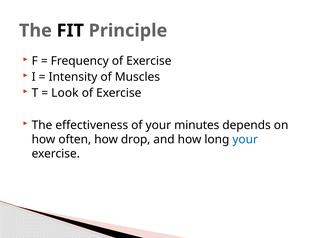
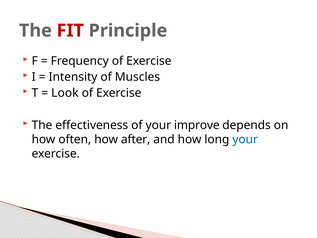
FIT colour: black -> red
minutes: minutes -> improve
drop: drop -> after
